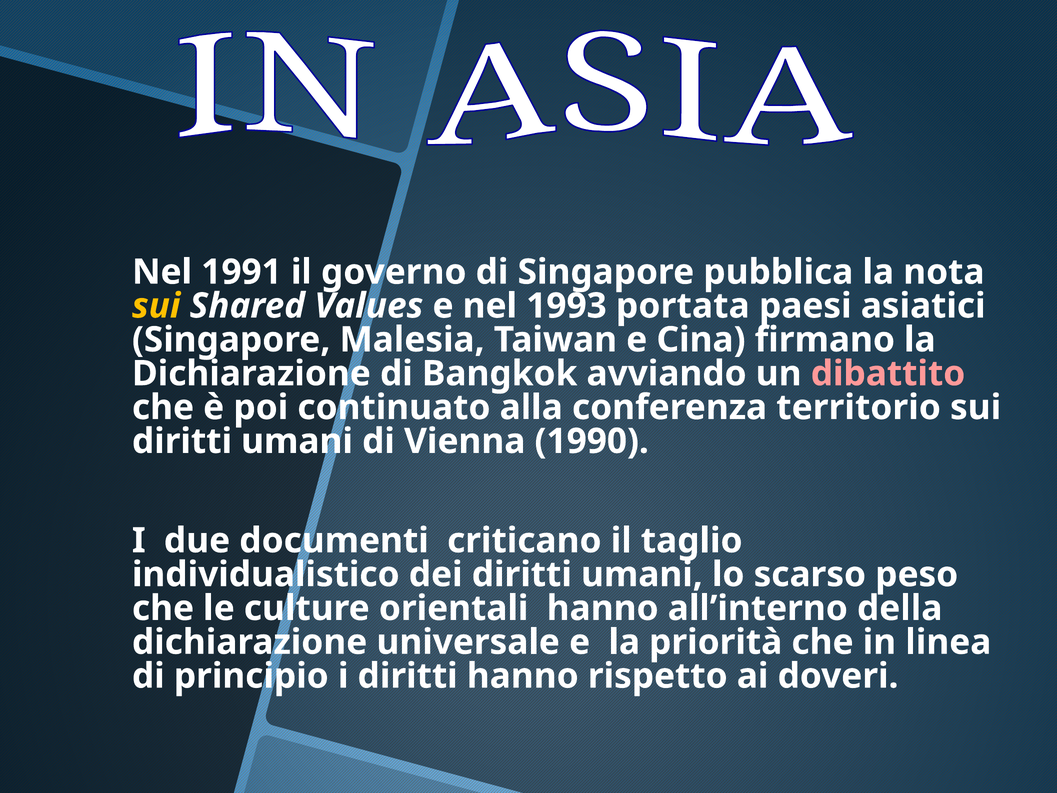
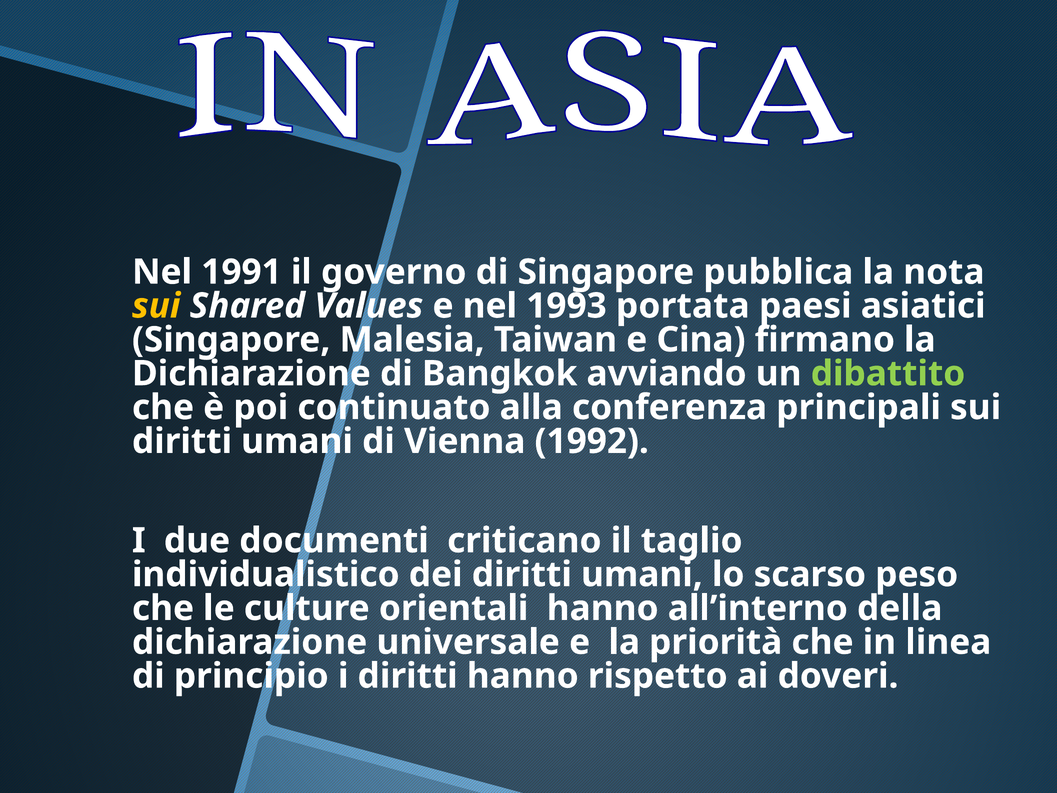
dibattito colour: pink -> light green
territorio: territorio -> principali
1990: 1990 -> 1992
